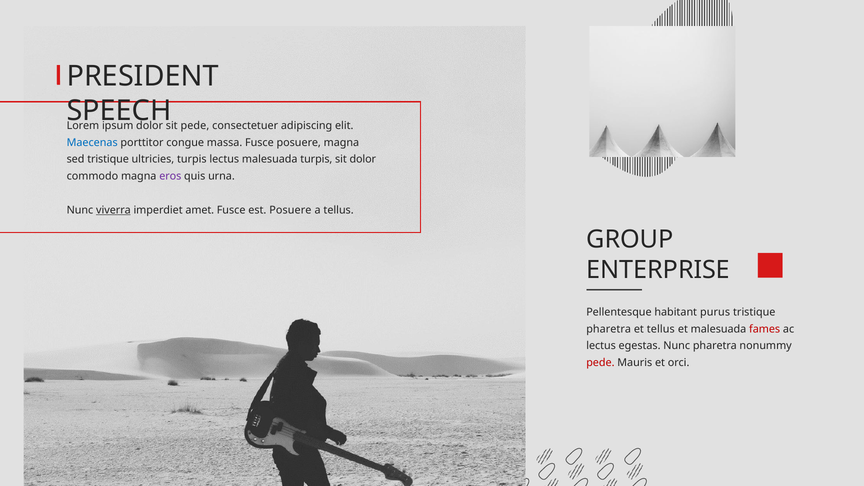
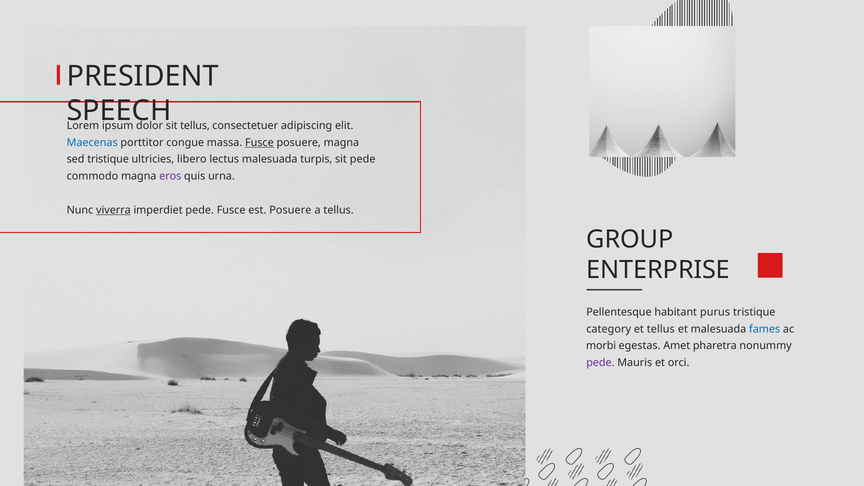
pede at (195, 126): pede -> tellus
Fusce at (259, 143) underline: none -> present
ultricies turpis: turpis -> libero
sit dolor: dolor -> pede
imperdiet amet: amet -> pede
pharetra at (609, 329): pharetra -> category
fames colour: red -> blue
lectus at (601, 346): lectus -> morbi
egestas Nunc: Nunc -> Amet
pede at (600, 363) colour: red -> purple
